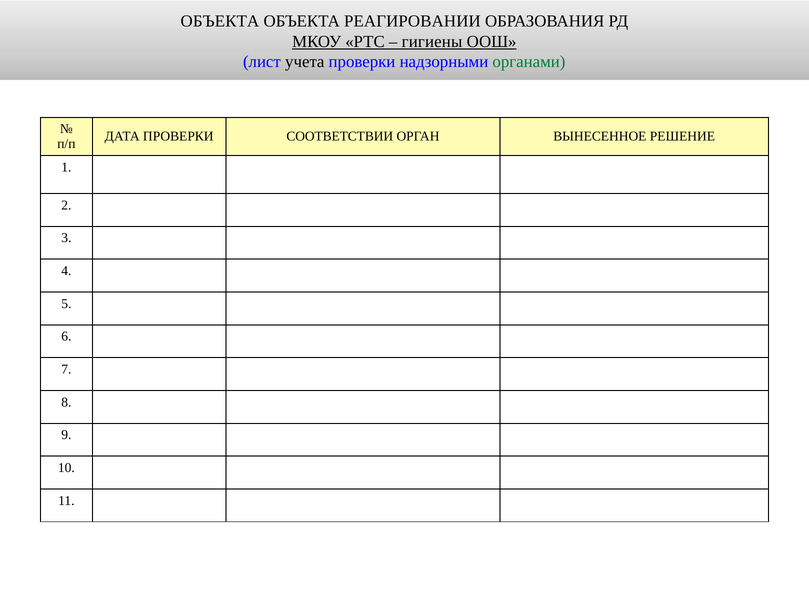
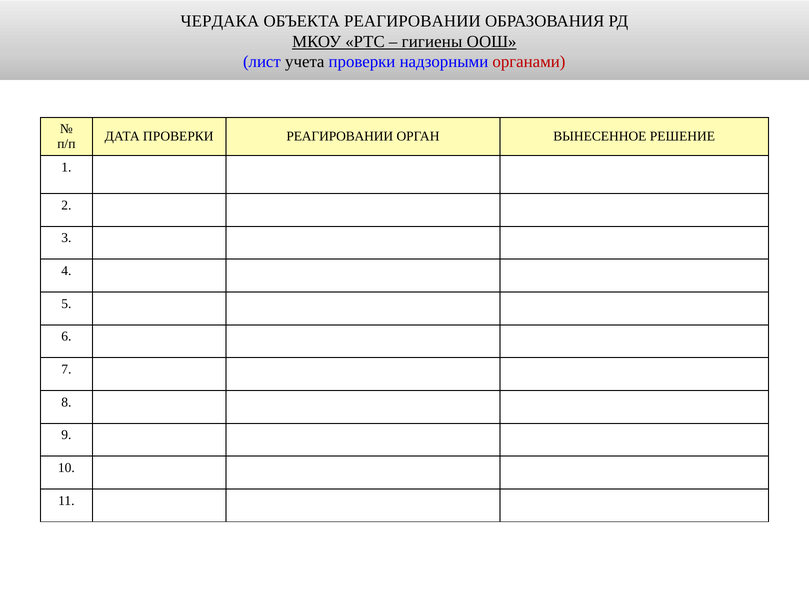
ОБЪЕКТА at (220, 21): ОБЪЕКТА -> ЧЕРДАКА
органами colour: green -> red
ПРОВЕРКИ СООТВЕТСТВИИ: СООТВЕТСТВИИ -> РЕАГИРОВАНИИ
